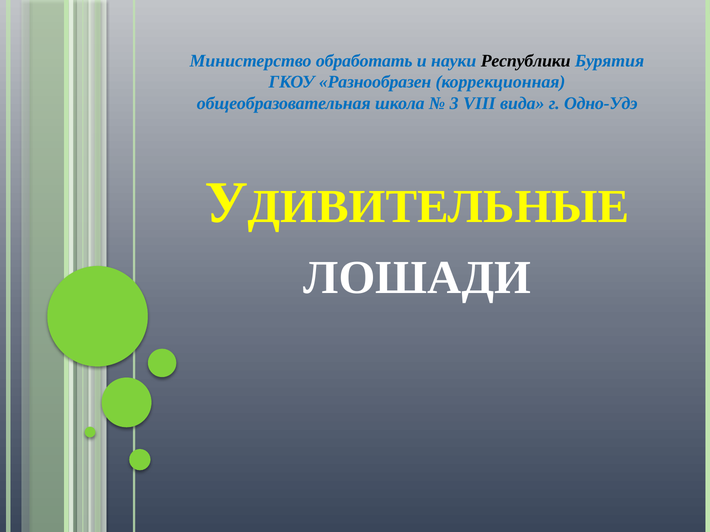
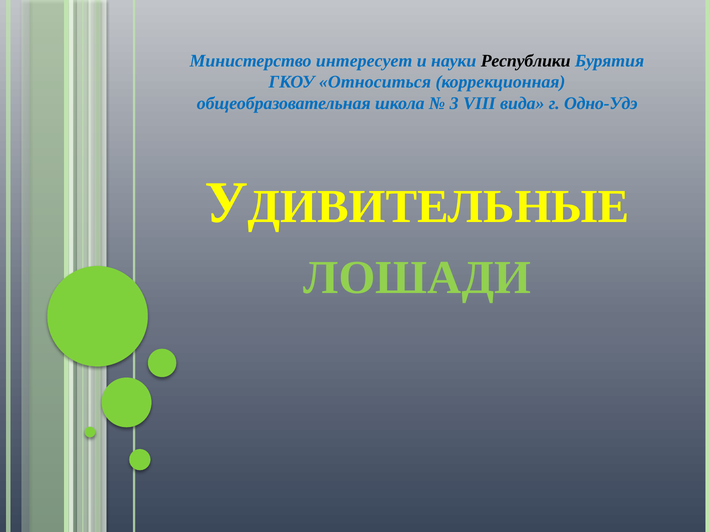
обработать: обработать -> интересует
Разнообразен: Разнообразен -> Относиться
ЛОШАДИ colour: white -> light green
